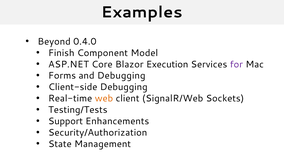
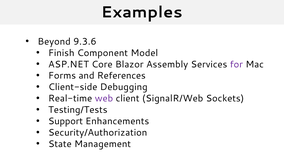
0.4.0: 0.4.0 -> 9.3.6
Execution: Execution -> Assembly
and Debugging: Debugging -> References
web colour: orange -> purple
